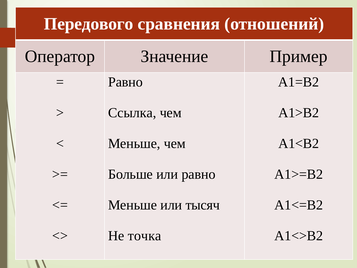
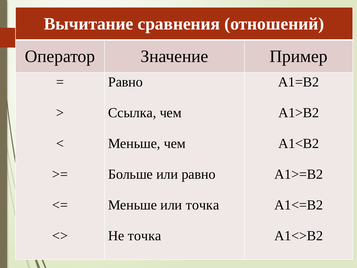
Передового: Передового -> Вычитание
или тысяч: тысяч -> точка
